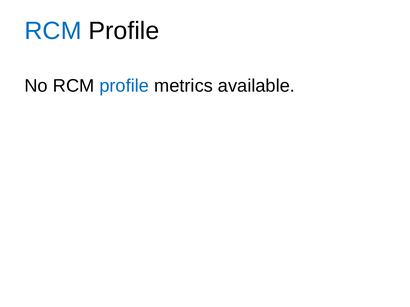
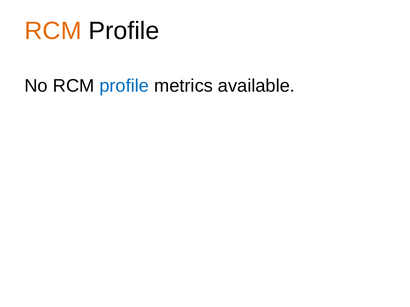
RCM at (53, 31) colour: blue -> orange
